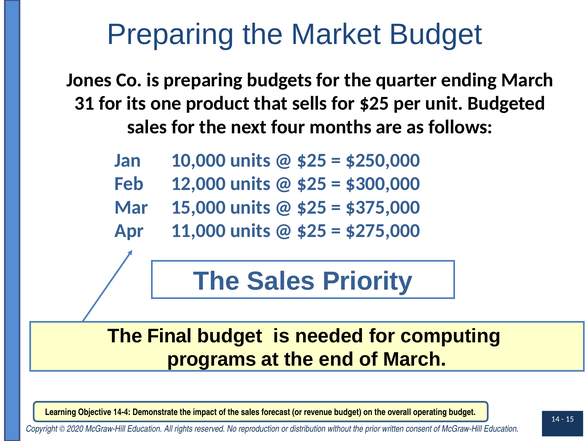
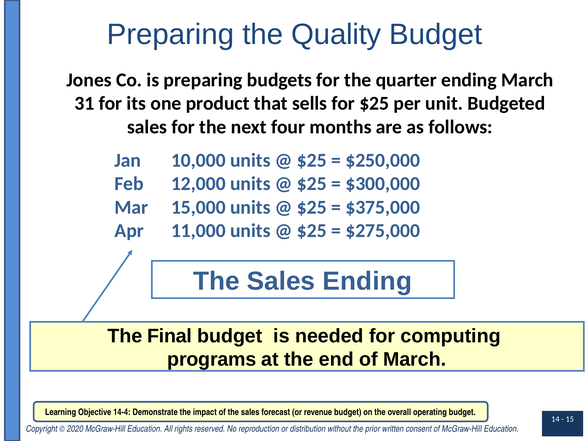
Market: Market -> Quality
Sales Priority: Priority -> Ending
